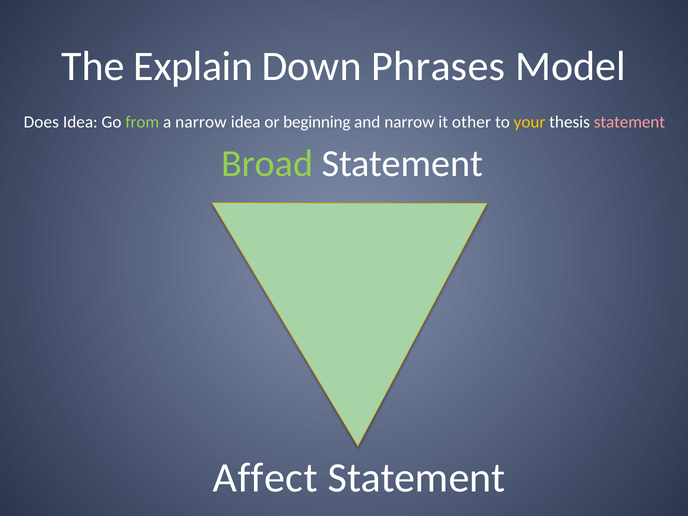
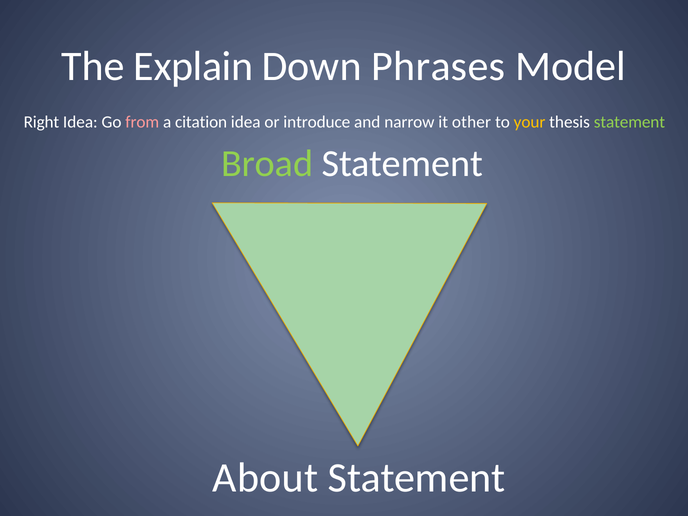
Does: Does -> Right
from colour: light green -> pink
a narrow: narrow -> citation
beginning: beginning -> introduce
statement at (629, 122) colour: pink -> light green
Affect: Affect -> About
